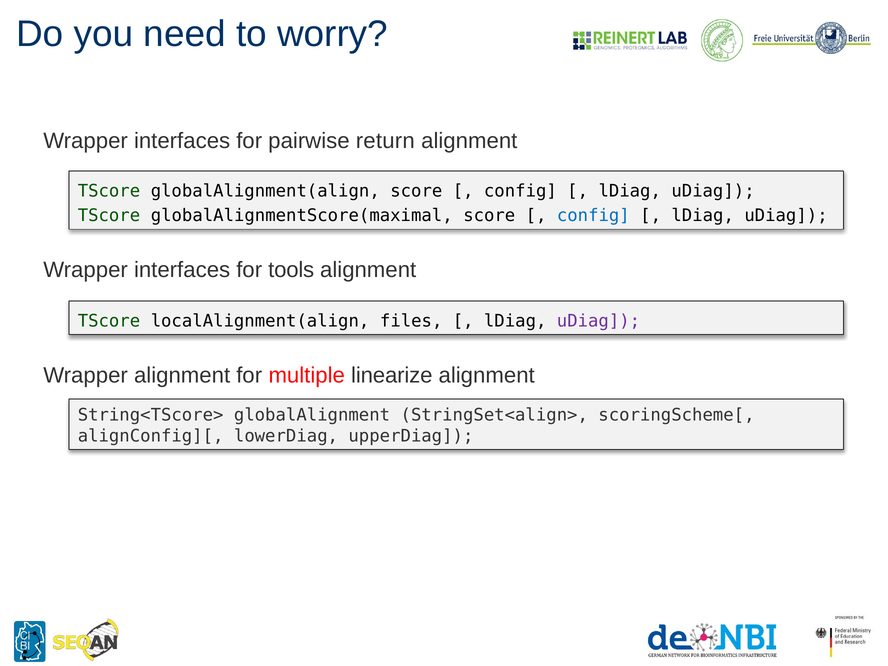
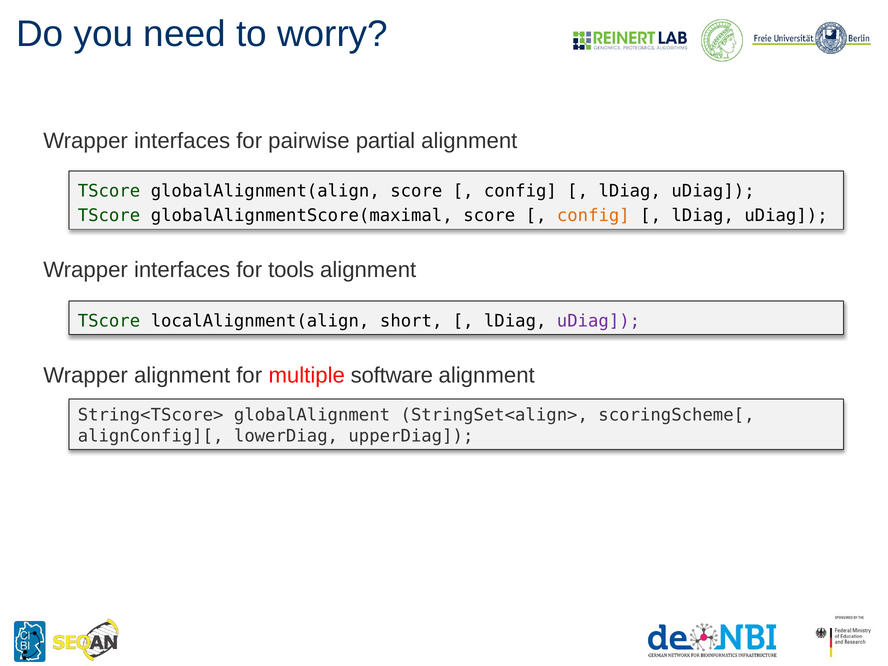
return: return -> partial
config at (593, 216) colour: blue -> orange
files: files -> short
linearize: linearize -> software
